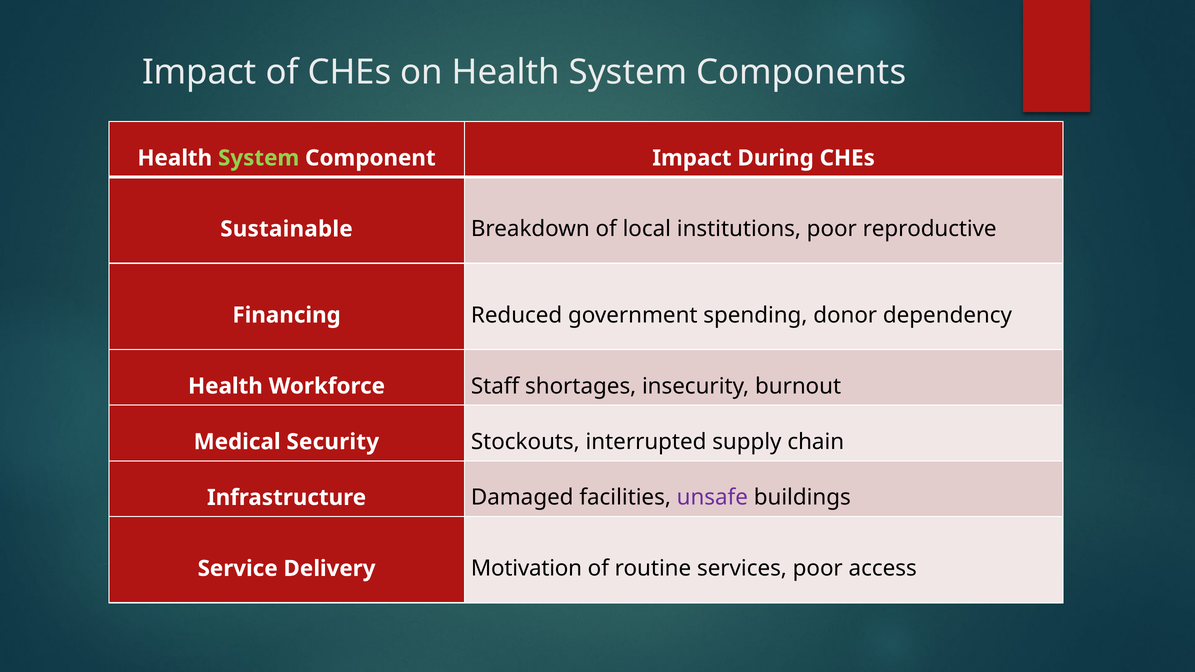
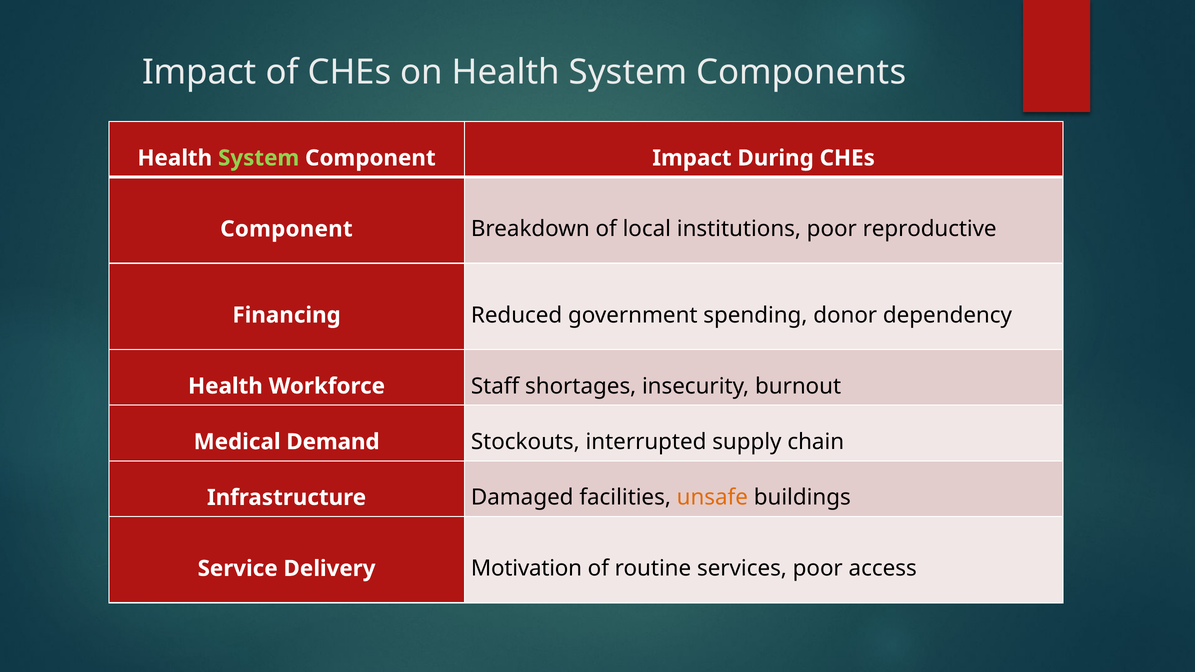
Sustainable at (286, 229): Sustainable -> Component
Security: Security -> Demand
unsafe colour: purple -> orange
